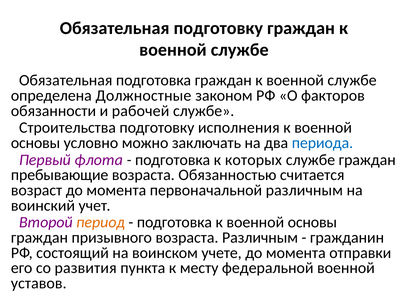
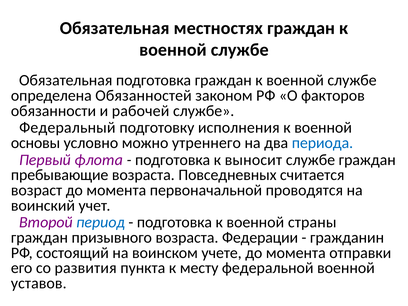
Обязательная подготовку: подготовку -> местностях
Должностные: Должностные -> Обязанностей
Строительства: Строительства -> Федеральный
заключать: заключать -> утреннего
которых: которых -> выносит
Обязанностью: Обязанностью -> Повседневных
первоначальной различным: различным -> проводятся
период colour: orange -> blue
подготовка к военной основы: основы -> страны
возраста Различным: Различным -> Федерации
